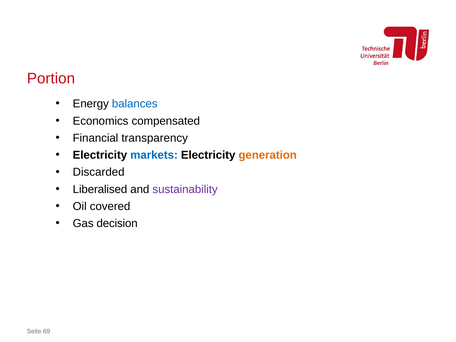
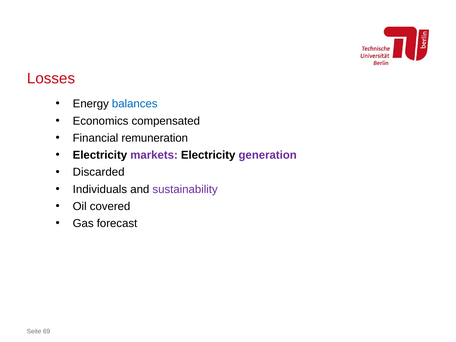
Portion: Portion -> Losses
transparency: transparency -> remuneration
markets colour: blue -> purple
generation colour: orange -> purple
Liberalised: Liberalised -> Individuals
decision: decision -> forecast
